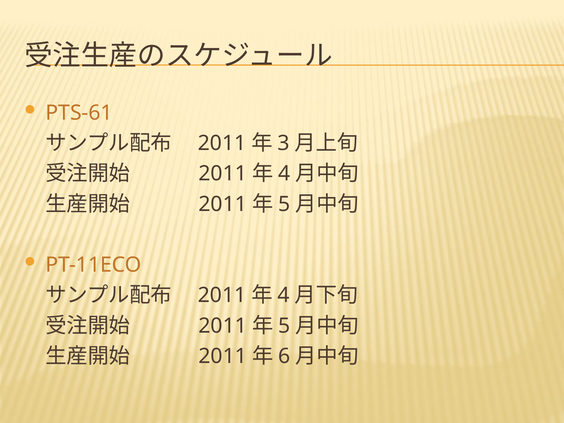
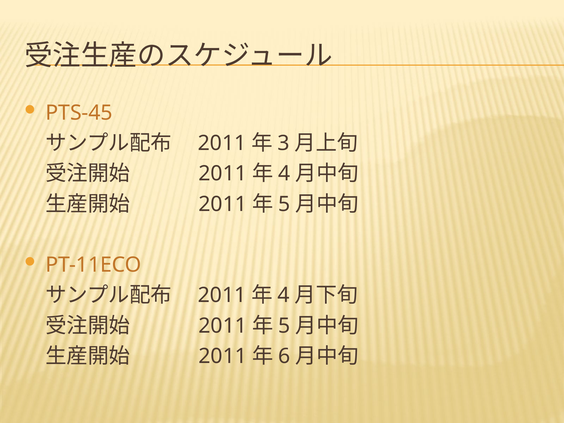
PTS-61: PTS-61 -> PTS-45
